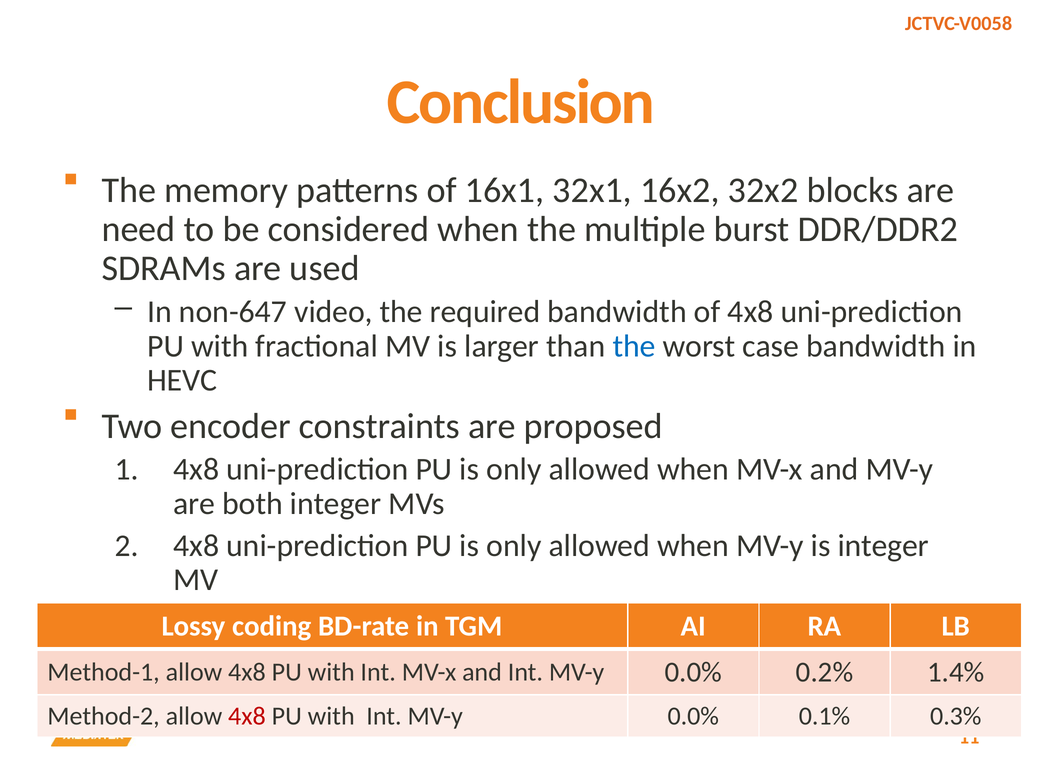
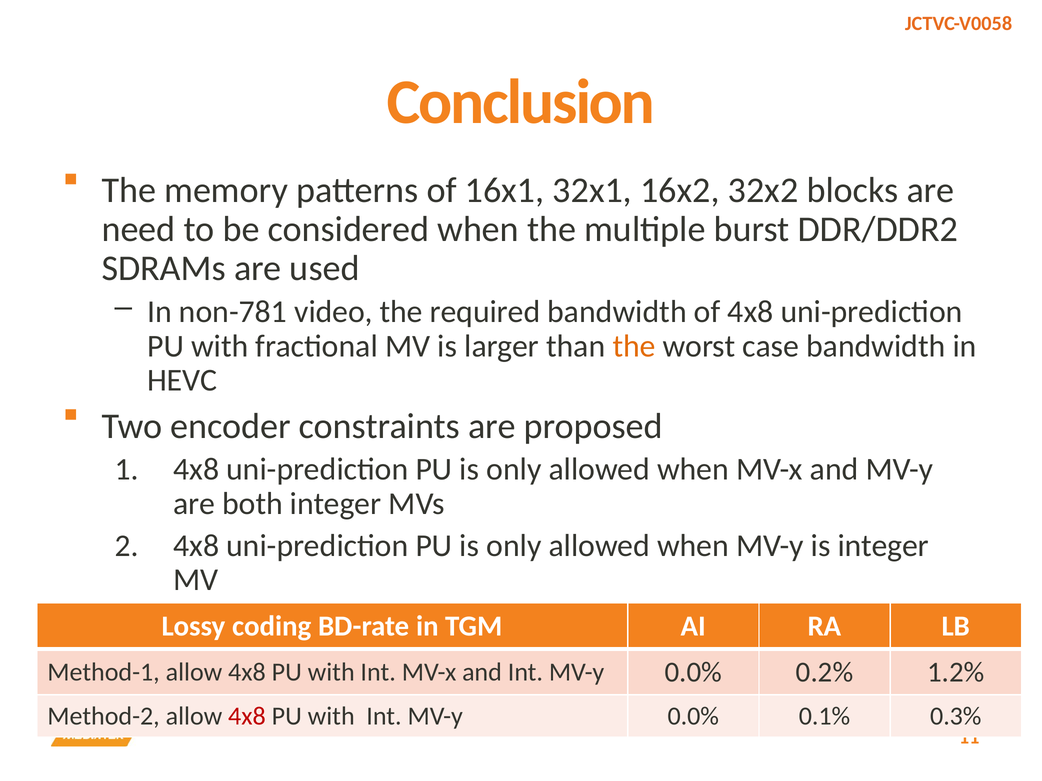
non-647: non-647 -> non-781
the at (634, 346) colour: blue -> orange
1.4%: 1.4% -> 1.2%
